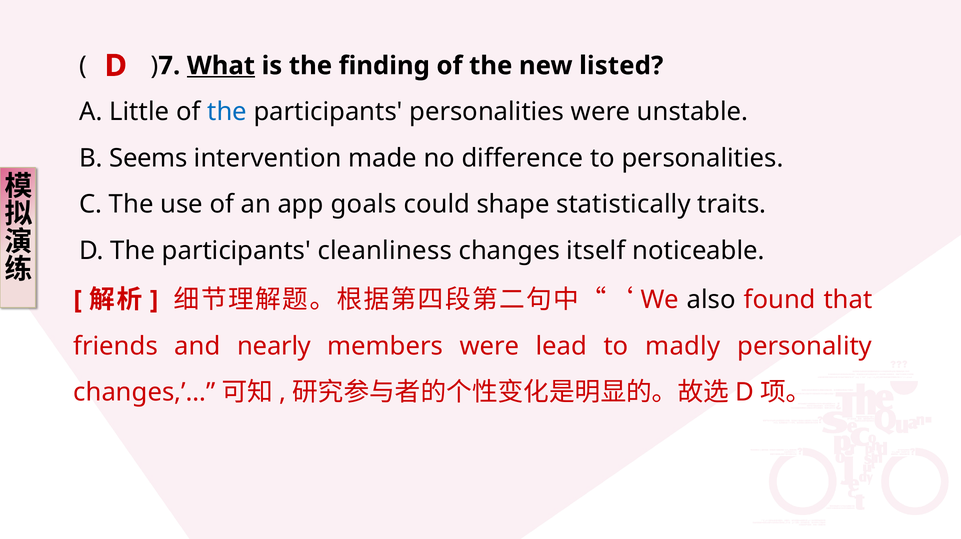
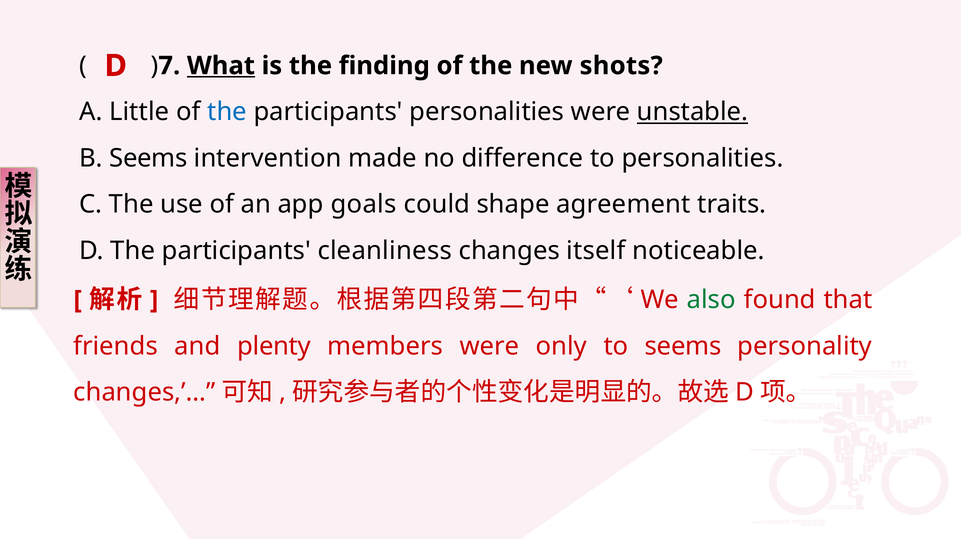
listed: listed -> shots
unstable underline: none -> present
statistically: statistically -> agreement
also colour: black -> green
nearly: nearly -> plenty
lead: lead -> only
to madly: madly -> seems
